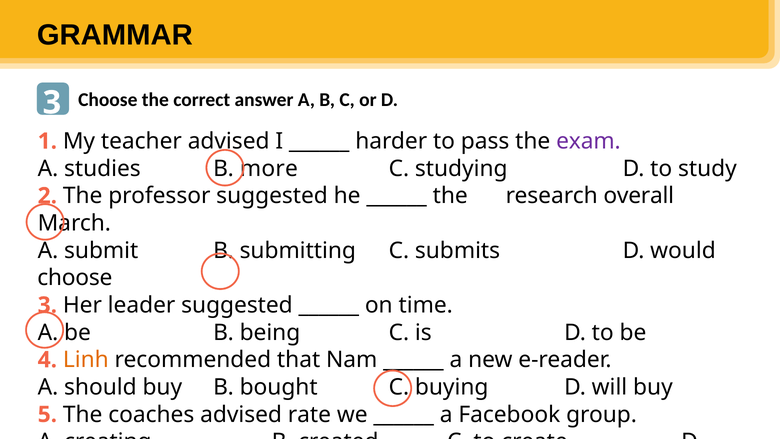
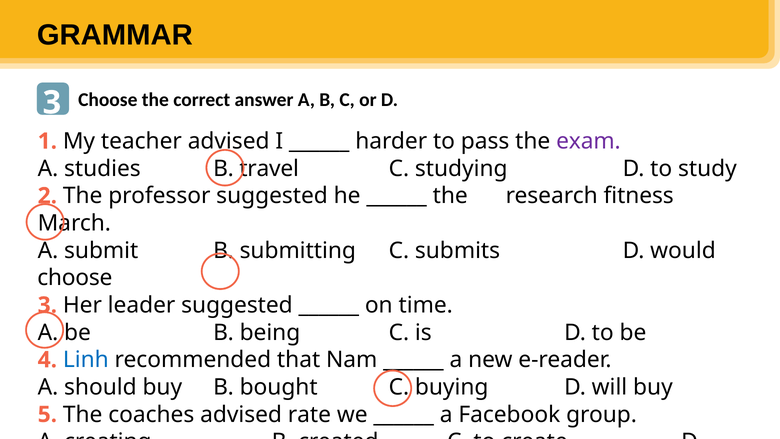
more: more -> travel
overall: overall -> fitness
Linh colour: orange -> blue
